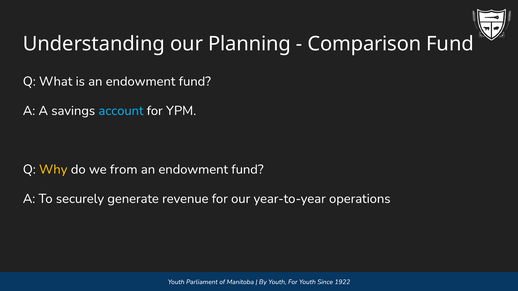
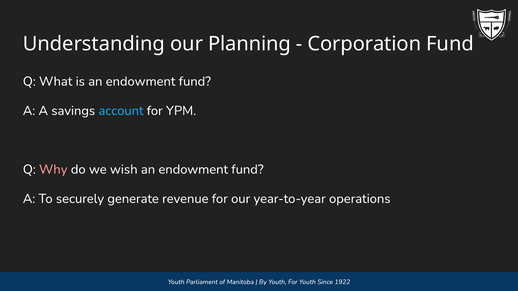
Comparison: Comparison -> Corporation
Why colour: yellow -> pink
from: from -> wish
